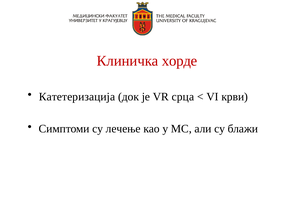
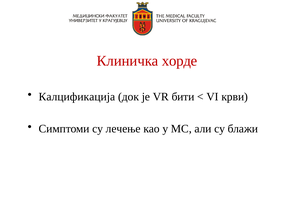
Катетеризација: Катетеризација -> Калцификација
срца: срца -> бити
